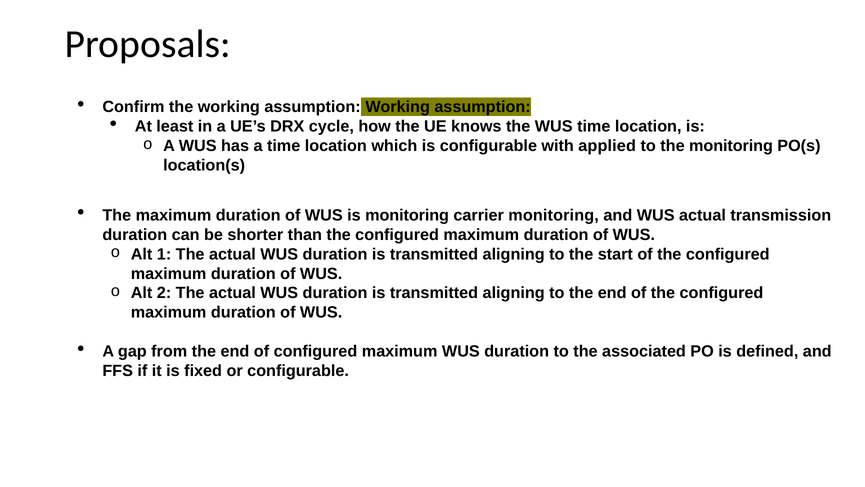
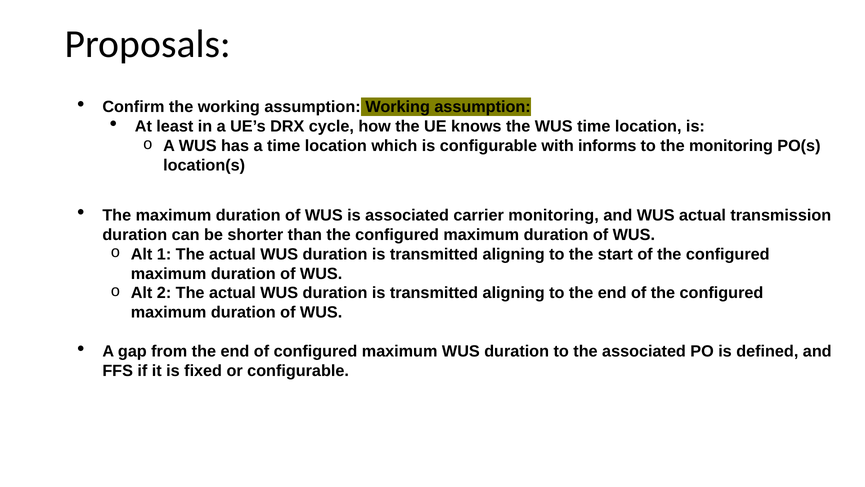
applied: applied -> informs
is monitoring: monitoring -> associated
